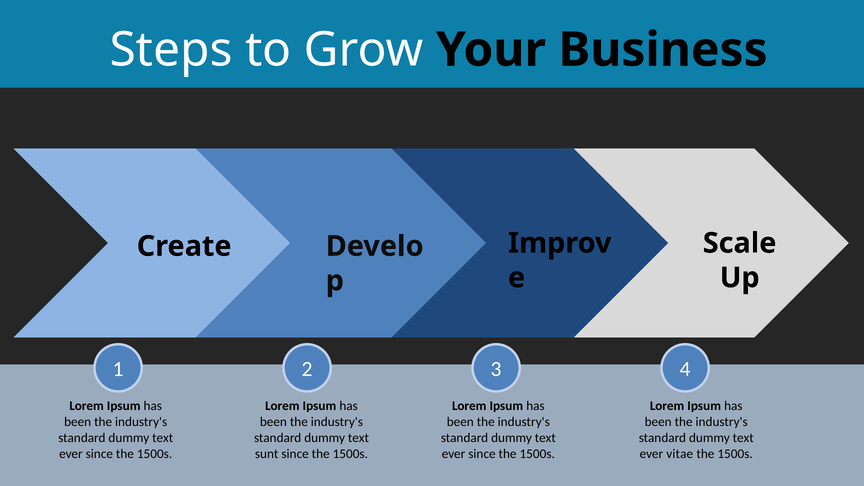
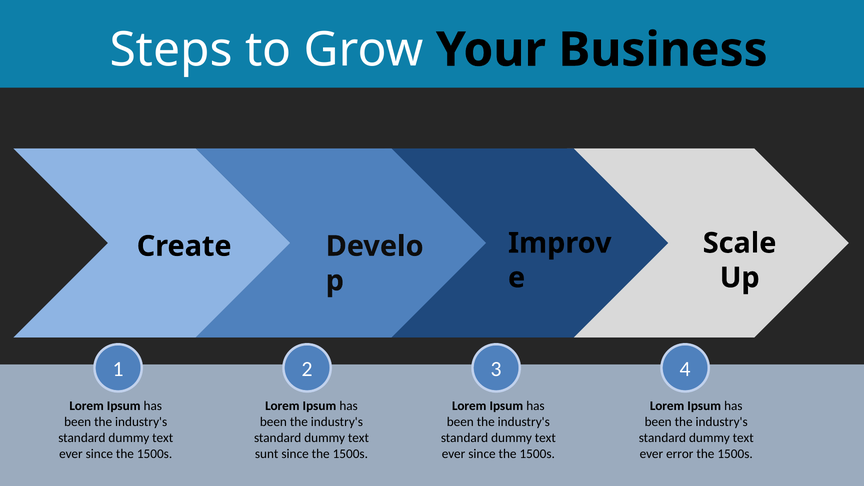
vitae: vitae -> error
